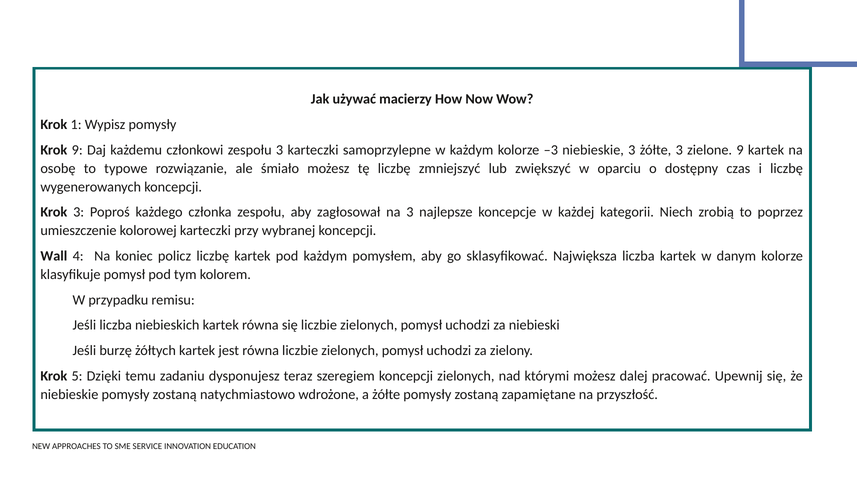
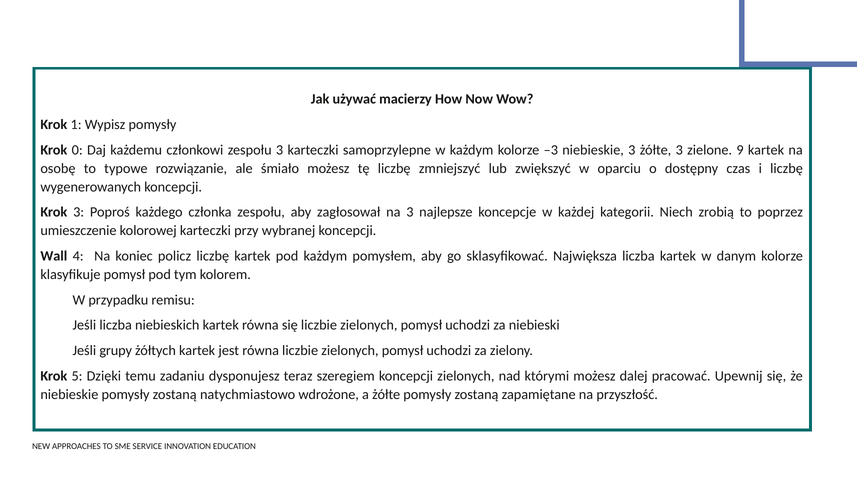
Krok 9: 9 -> 0
burzę: burzę -> grupy
